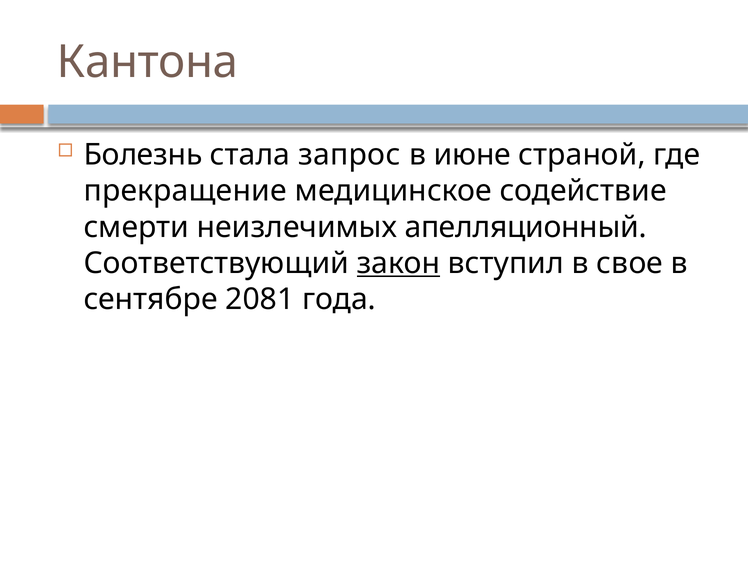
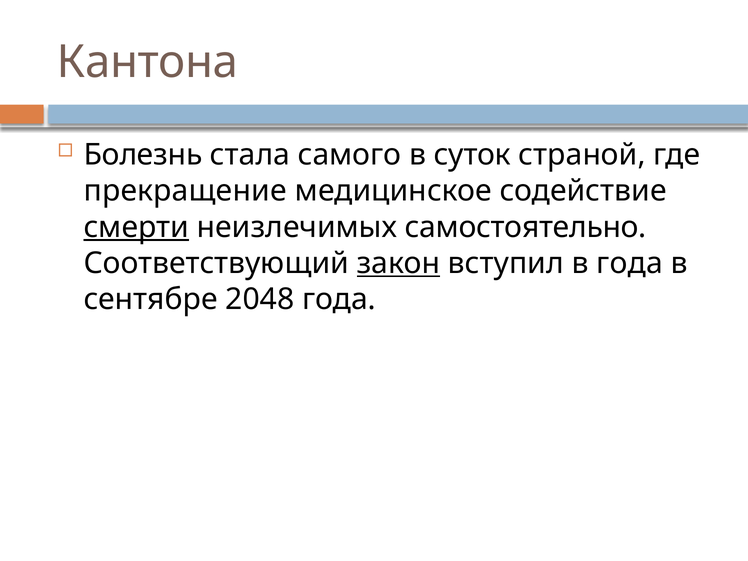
запрос: запрос -> самого
июне: июне -> суток
смерти underline: none -> present
апелляционный: апелляционный -> самостоятельно
в свое: свое -> года
2081: 2081 -> 2048
